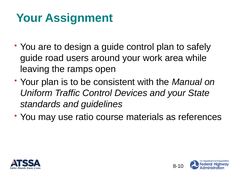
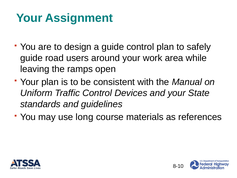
ratio: ratio -> long
